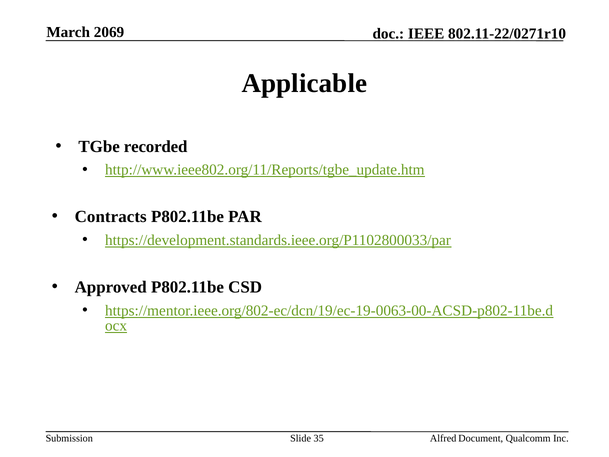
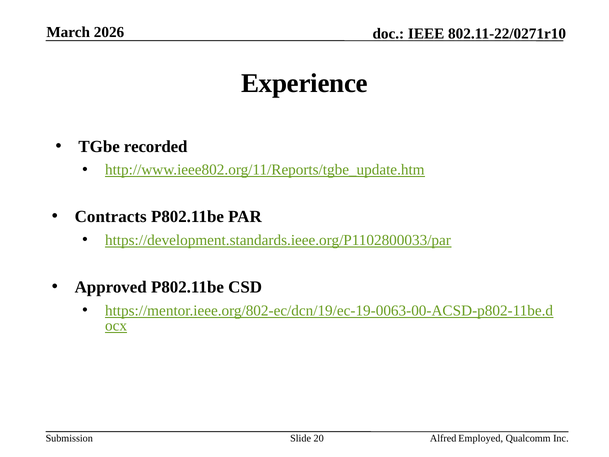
2069: 2069 -> 2026
Applicable: Applicable -> Experience
35: 35 -> 20
Document: Document -> Employed
